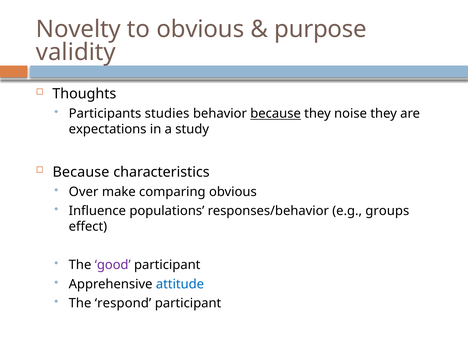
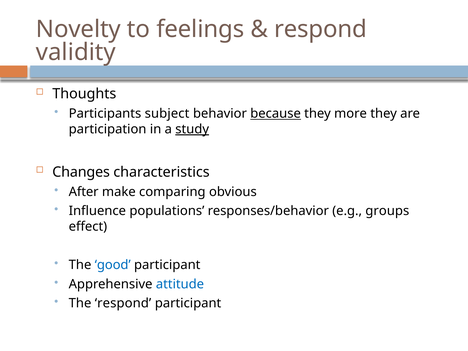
to obvious: obvious -> feelings
purpose at (320, 29): purpose -> respond
studies: studies -> subject
noise: noise -> more
expectations: expectations -> participation
study underline: none -> present
Because at (81, 172): Because -> Changes
Over: Over -> After
good colour: purple -> blue
